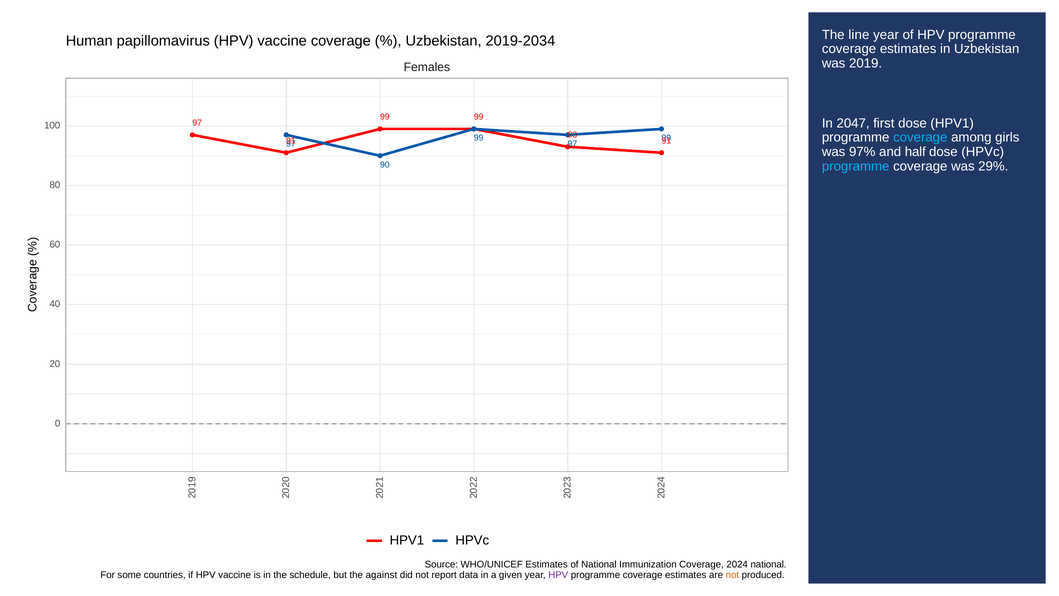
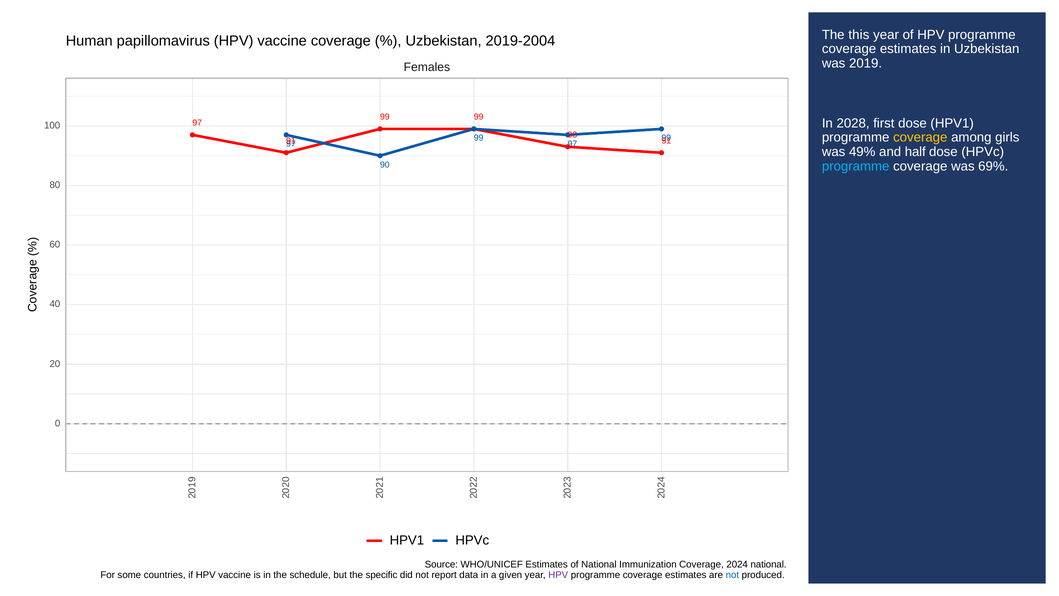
line: line -> this
2019-2034: 2019-2034 -> 2019-2004
2047: 2047 -> 2028
coverage at (920, 138) colour: light blue -> yellow
97%: 97% -> 49%
29%: 29% -> 69%
against: against -> specific
not at (732, 575) colour: orange -> blue
